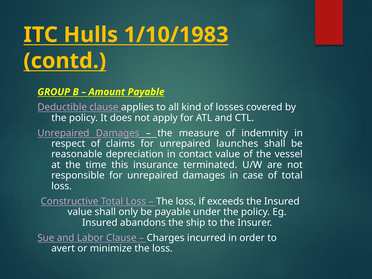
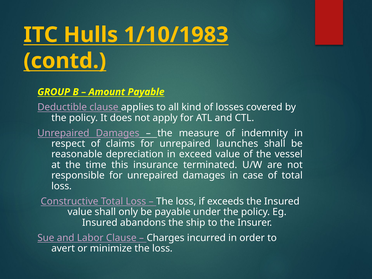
contact: contact -> exceed
